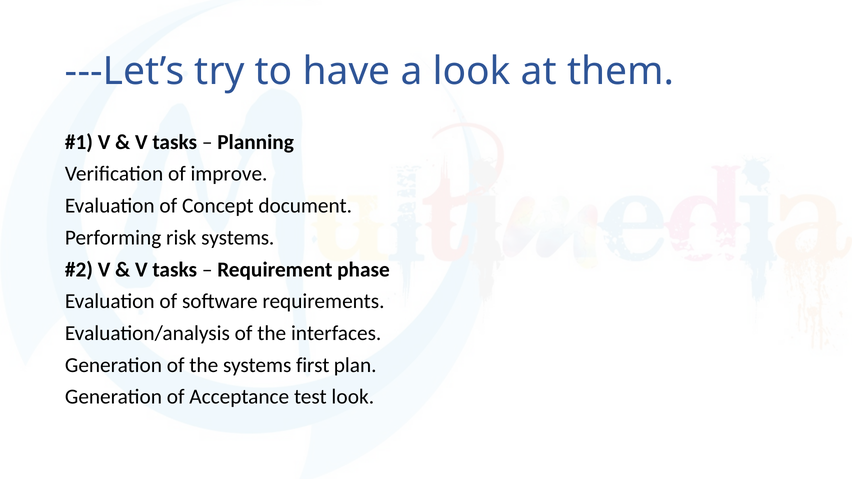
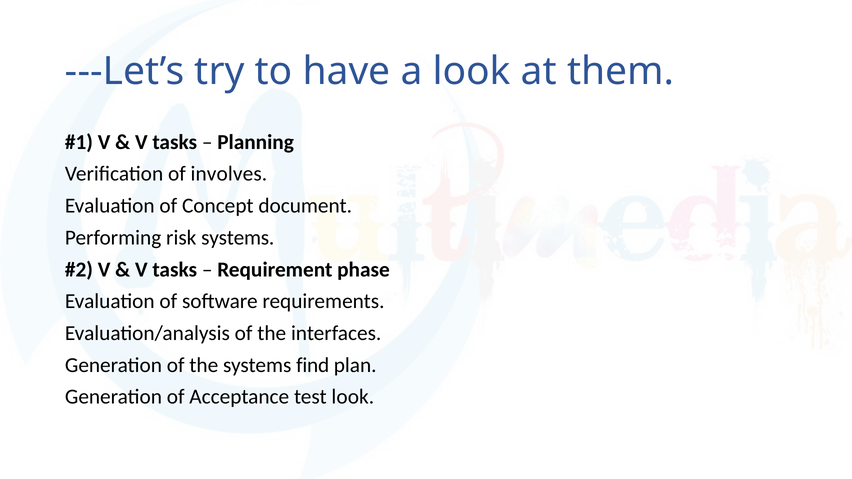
improve: improve -> involves
first: first -> find
